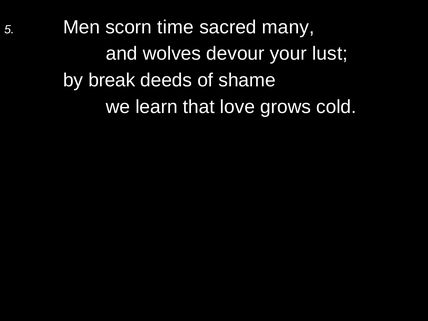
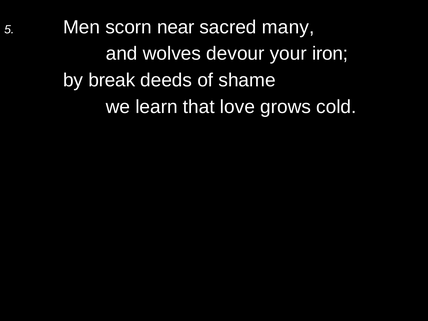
time: time -> near
lust: lust -> iron
